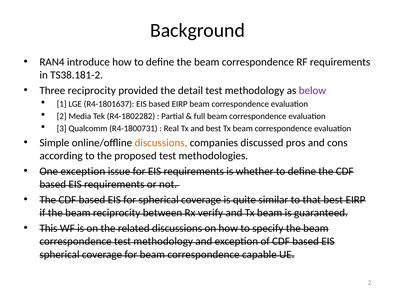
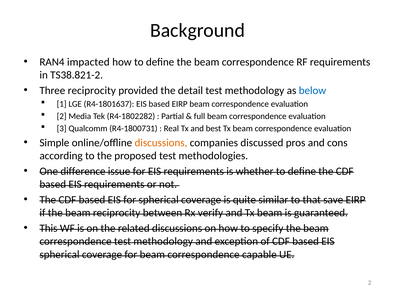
introduce: introduce -> impacted
TS38.181-2: TS38.181-2 -> TS38.821-2
below colour: purple -> blue
One exception: exception -> difference
that best: best -> save
